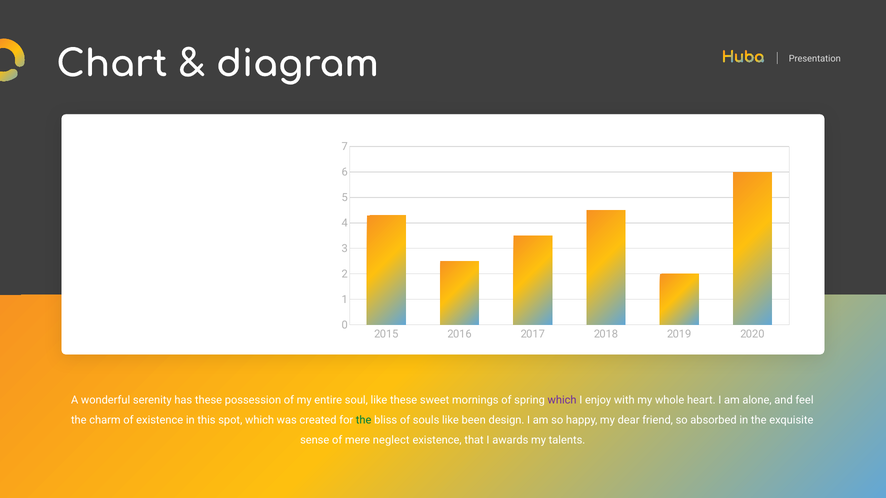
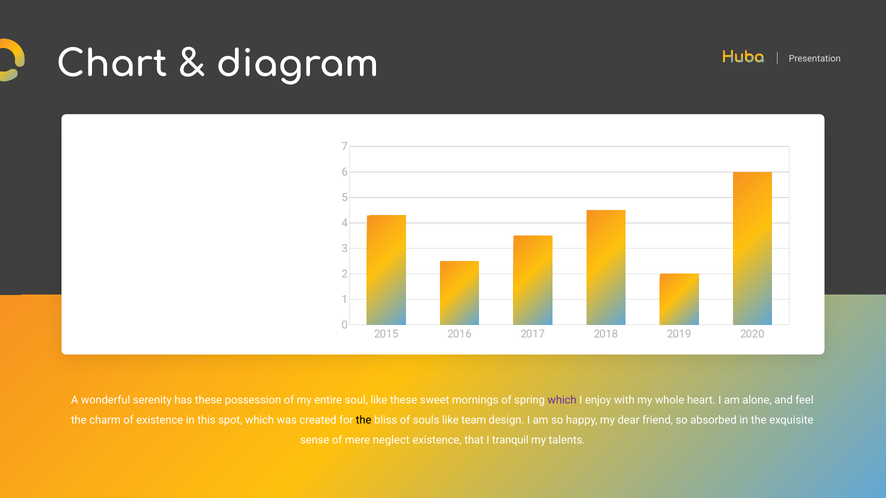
the at (364, 420) colour: green -> black
been: been -> team
awards: awards -> tranquil
